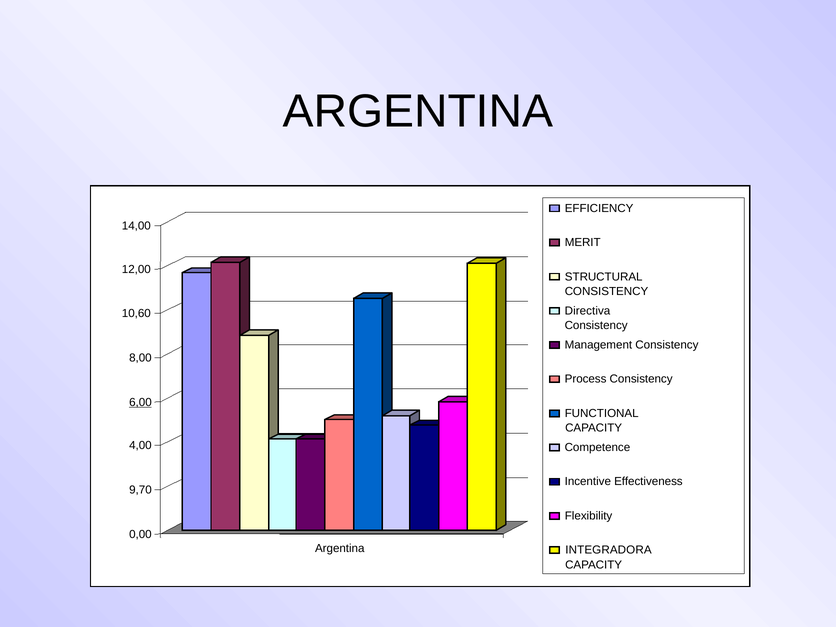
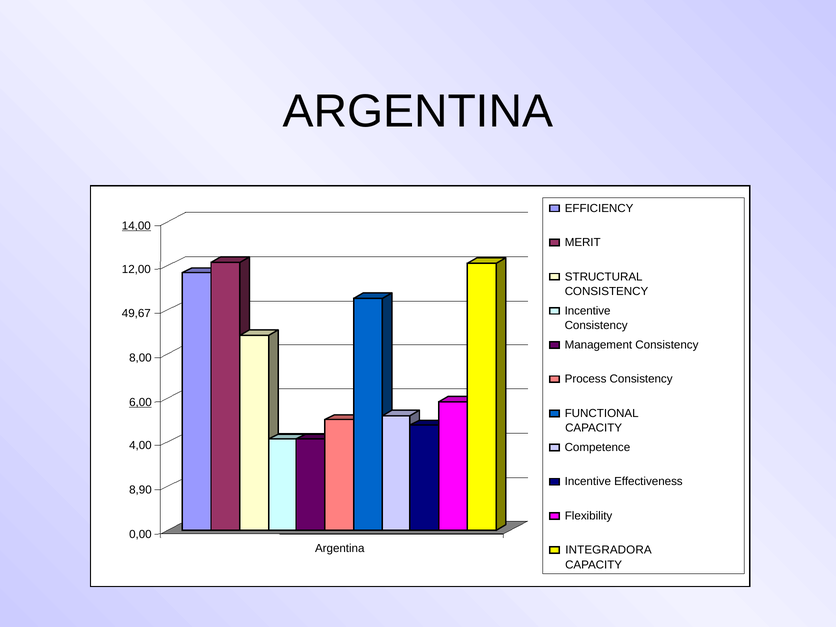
14,00 underline: none -> present
Directiva at (588, 311): Directiva -> Incentive
10,60: 10,60 -> 49,67
9,70: 9,70 -> 8,90
